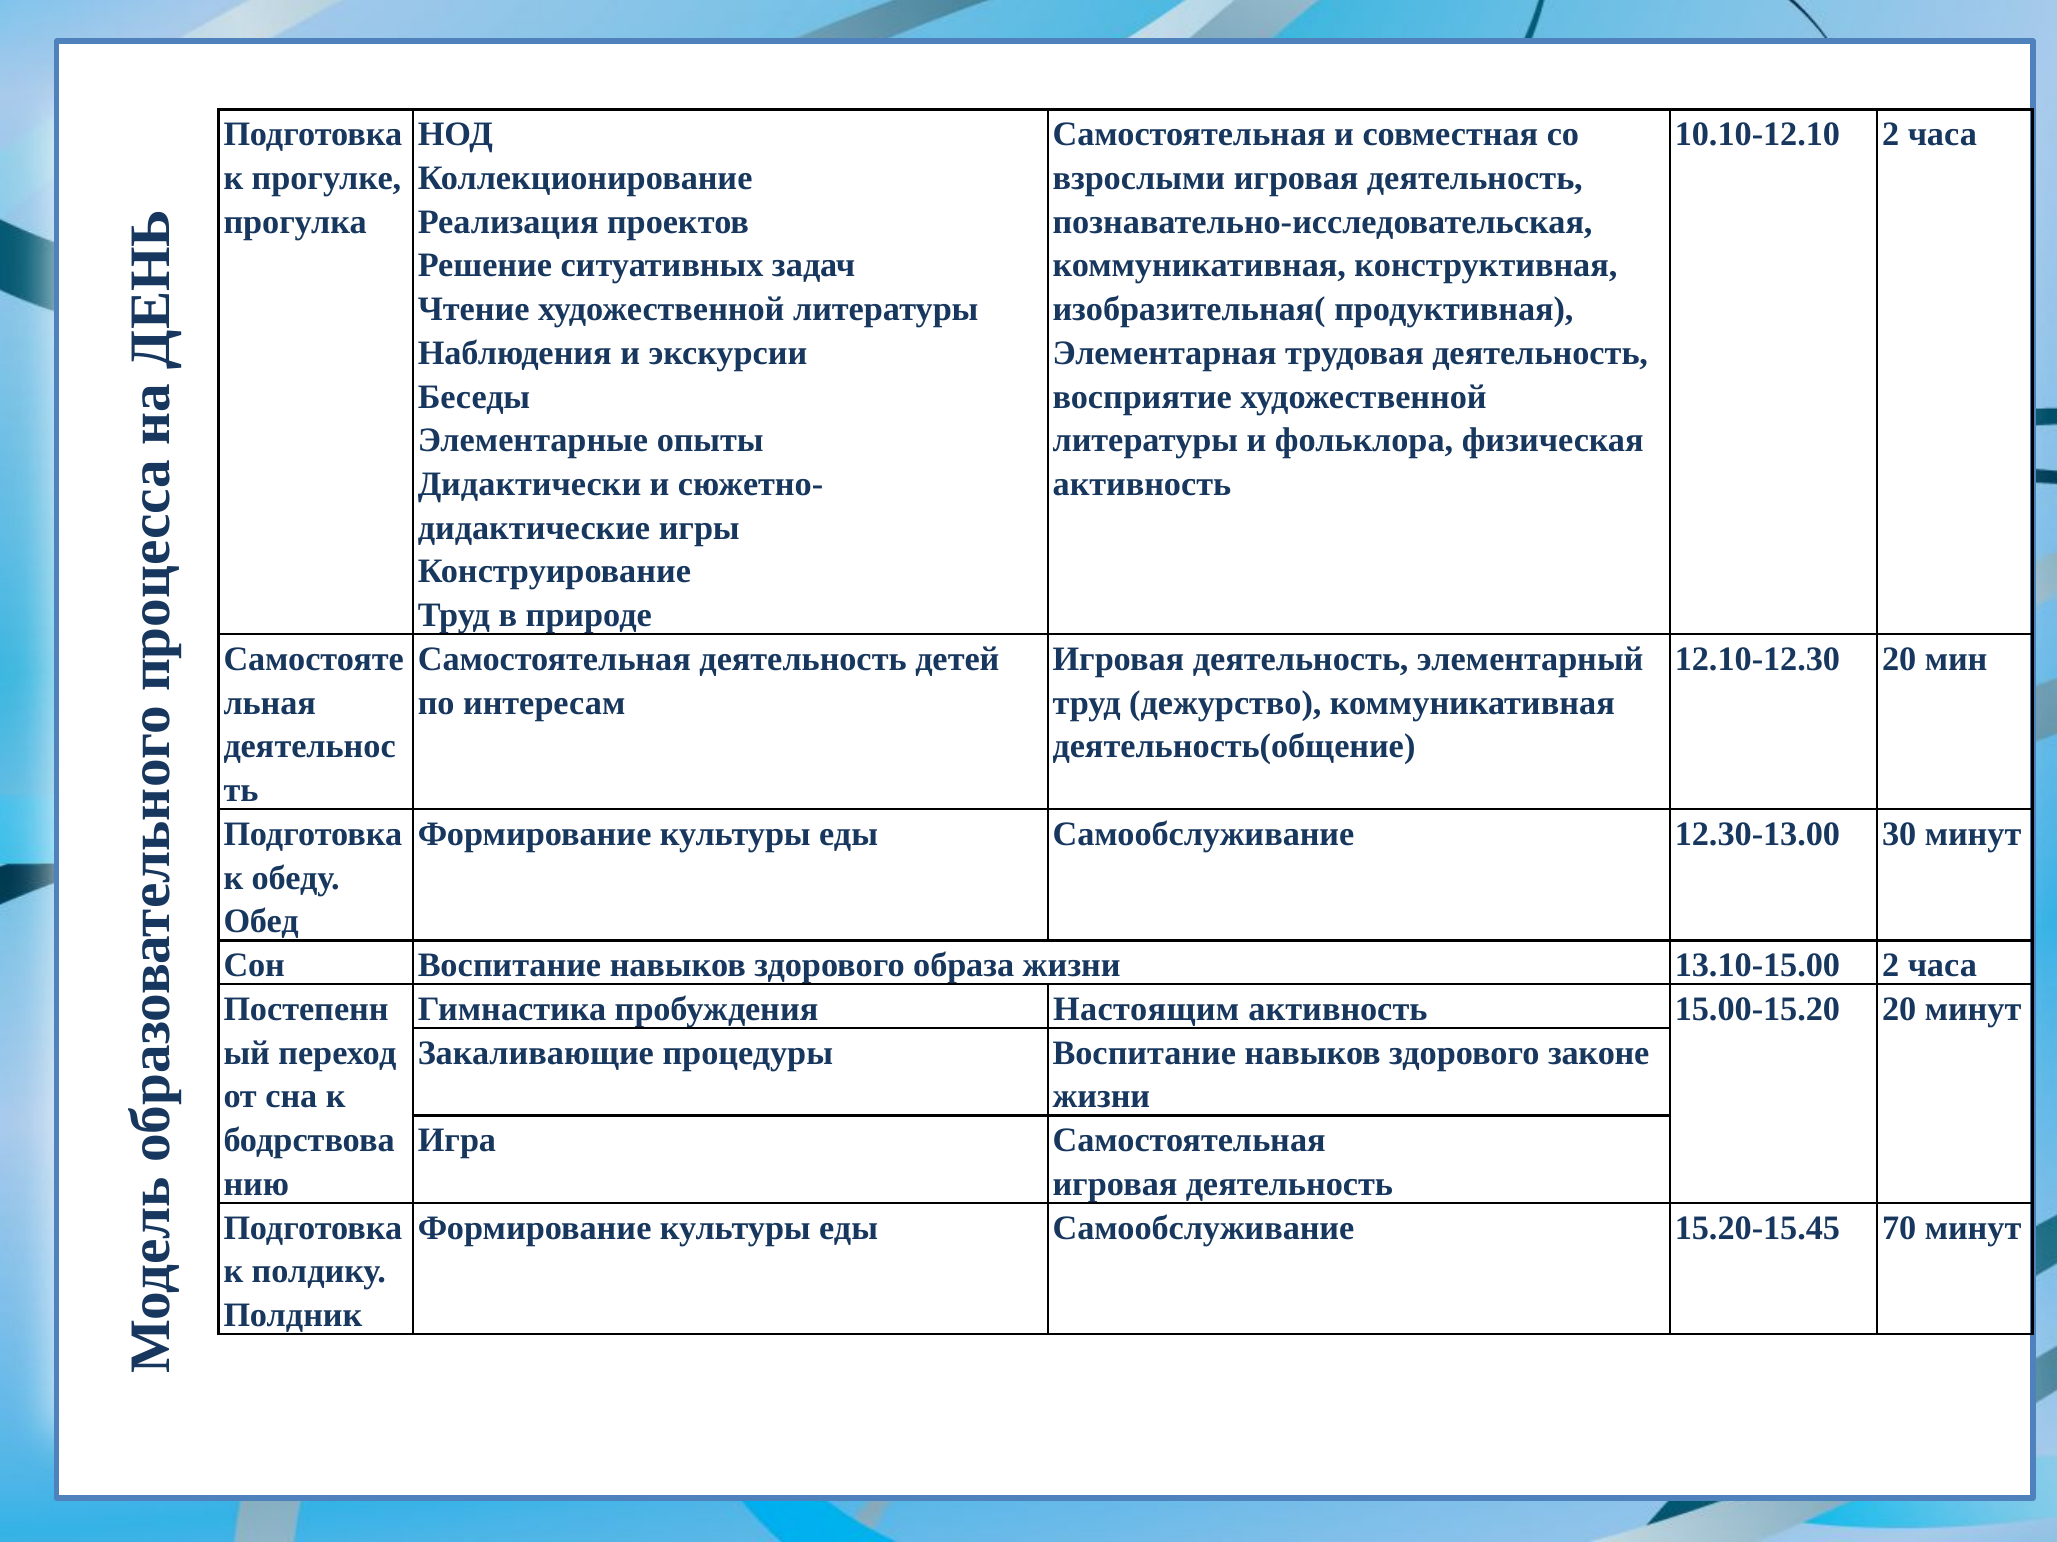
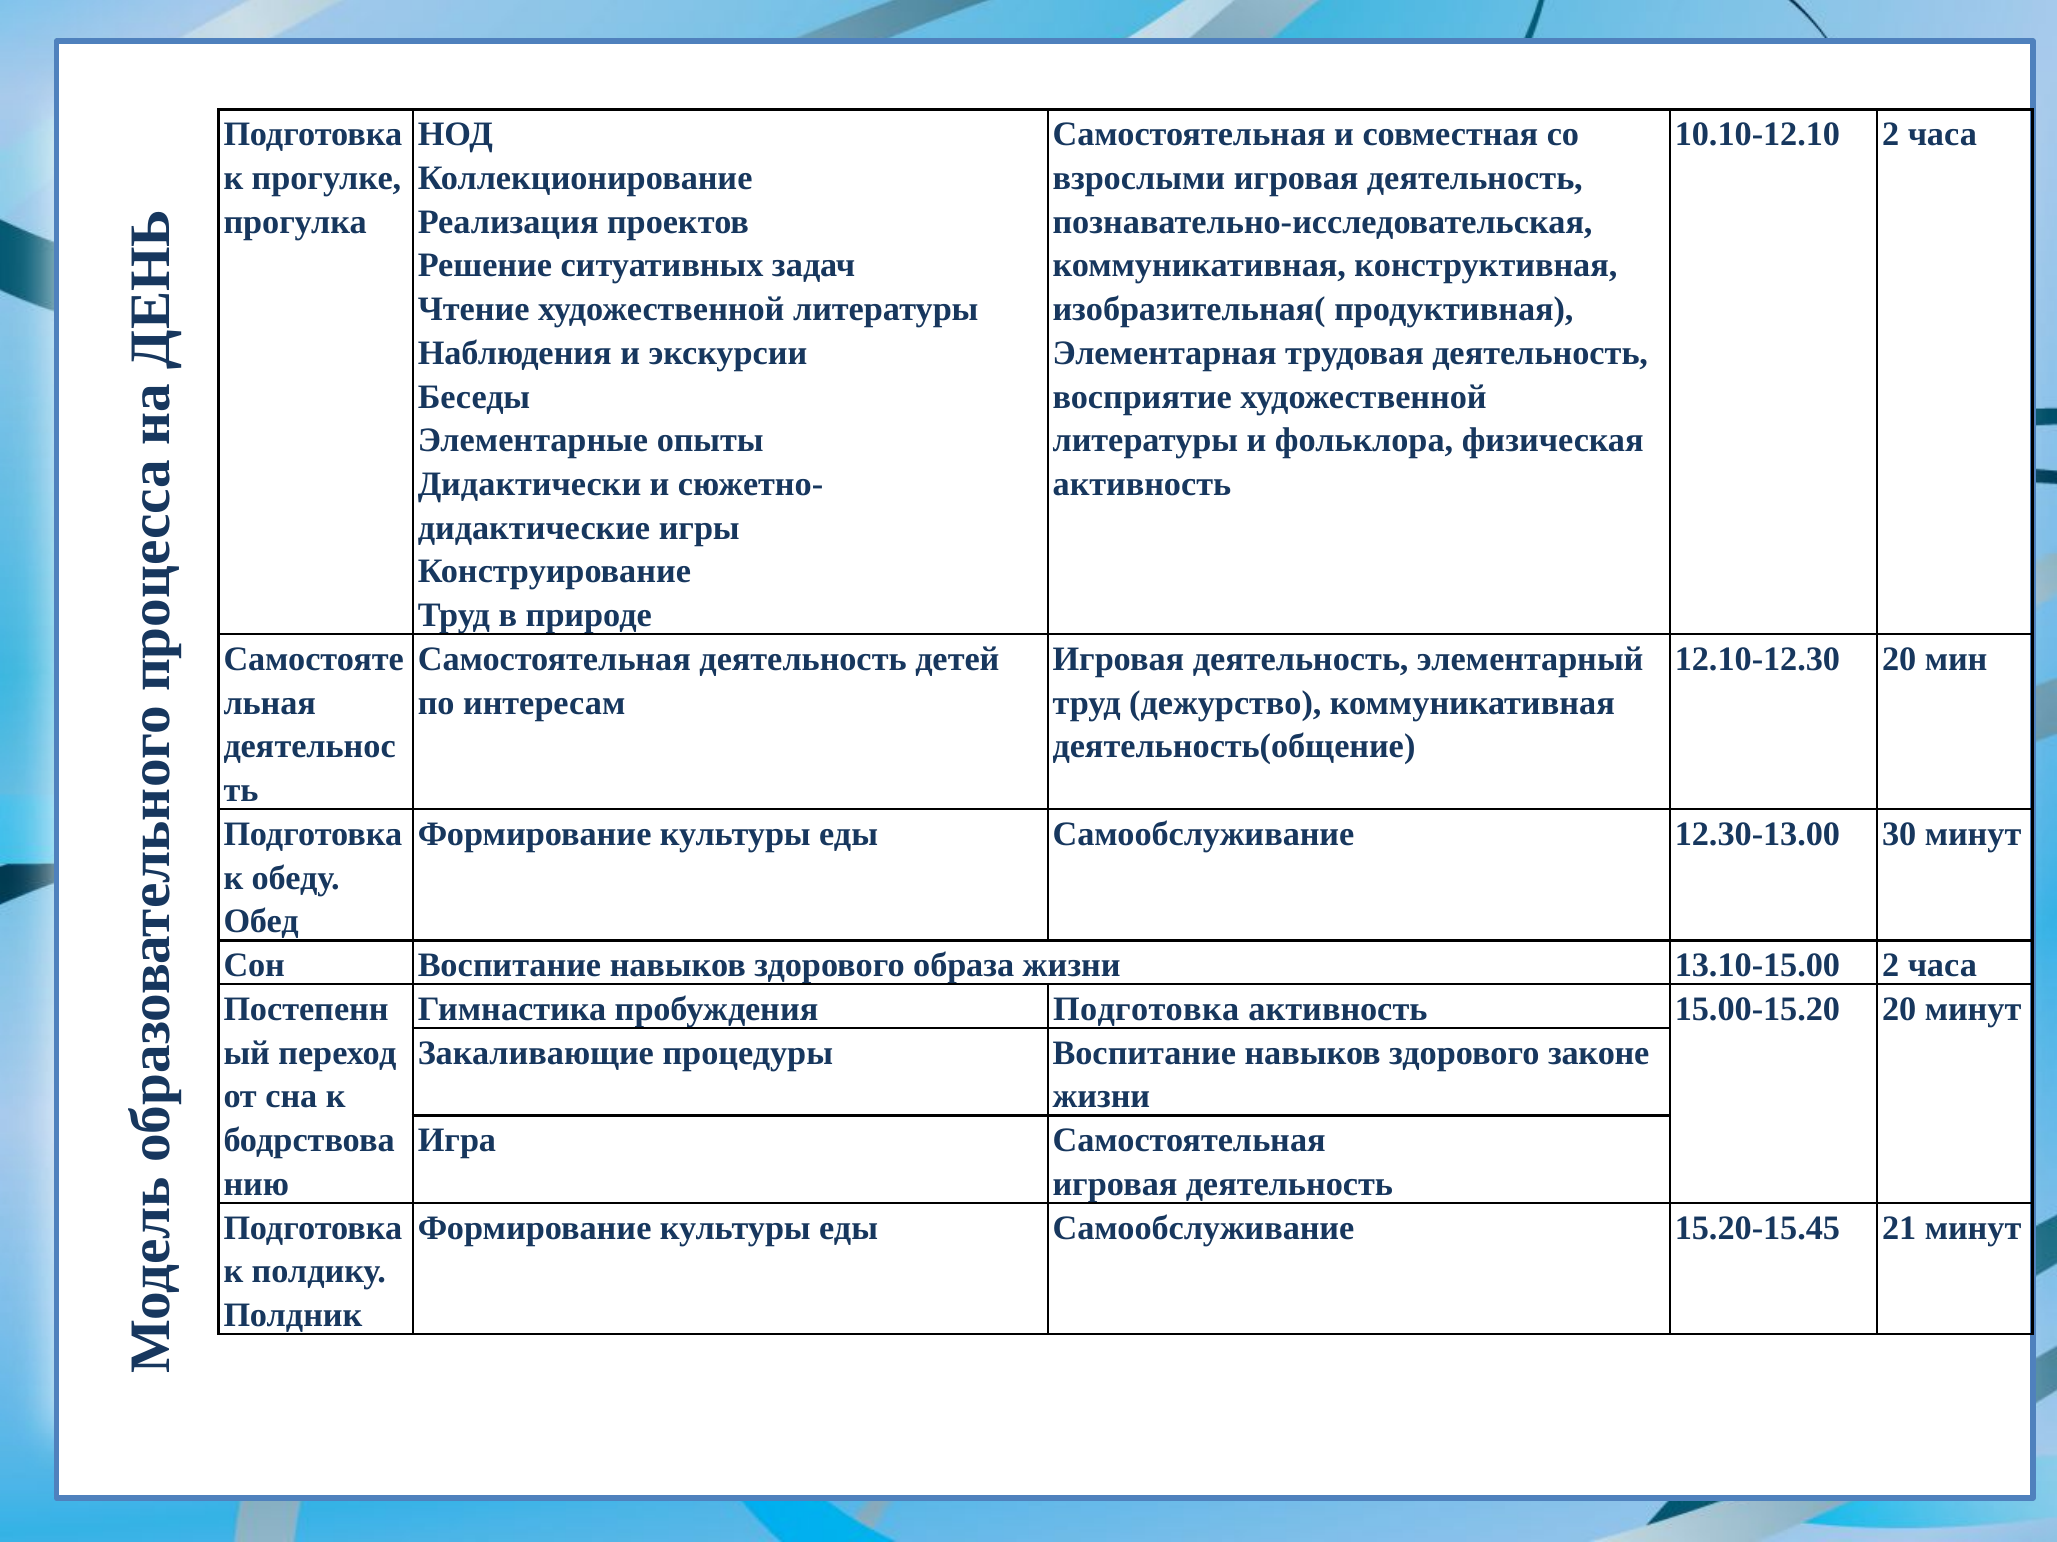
пробуждения Настоящим: Настоящим -> Подготовка
70: 70 -> 21
